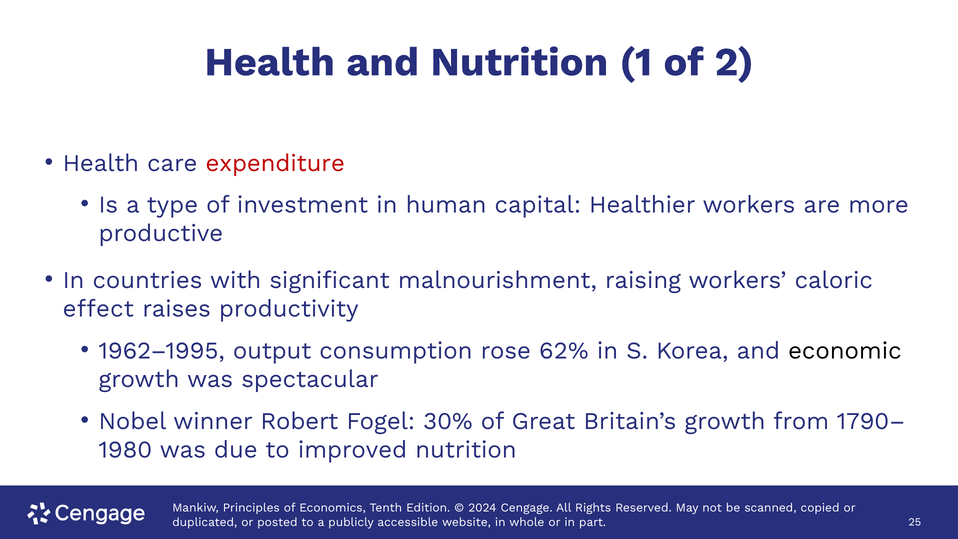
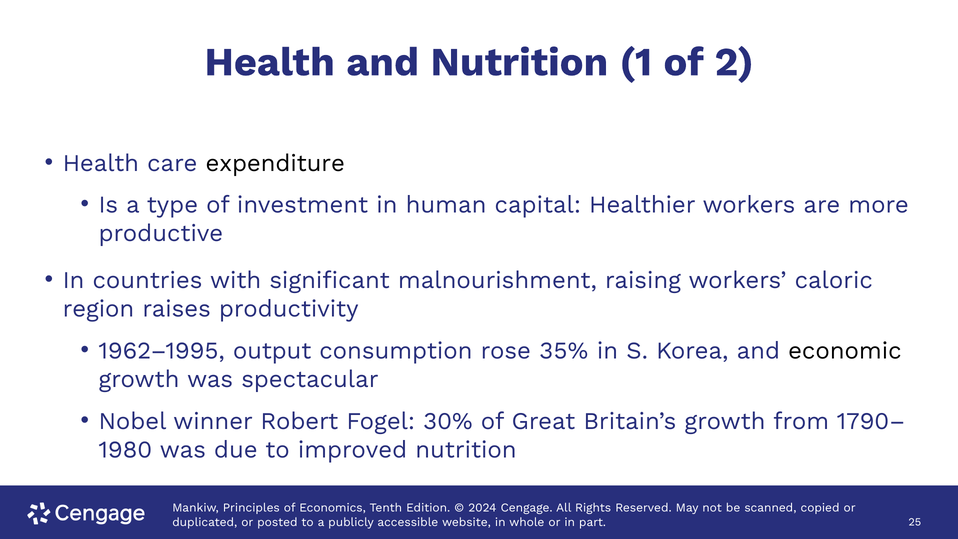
expenditure colour: red -> black
effect: effect -> region
62%: 62% -> 35%
